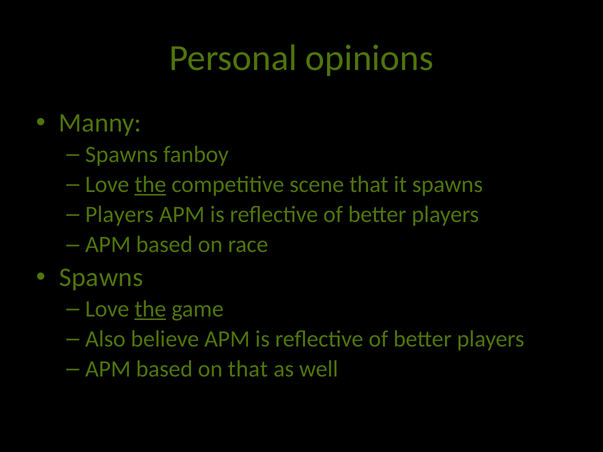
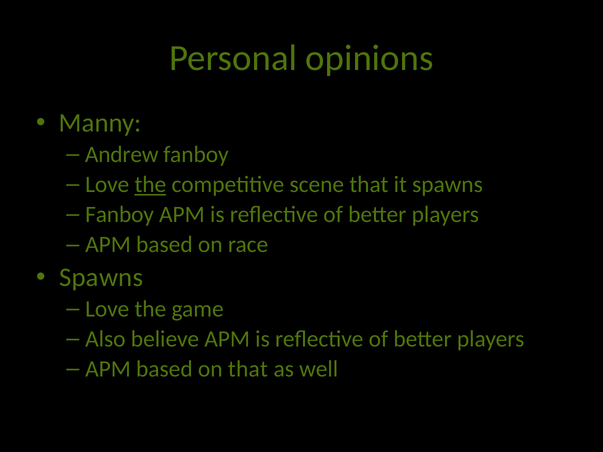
Spawns at (122, 155): Spawns -> Andrew
Players at (119, 215): Players -> Fanboy
the at (150, 309) underline: present -> none
